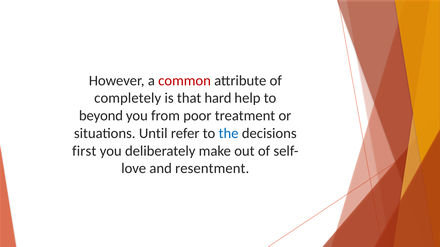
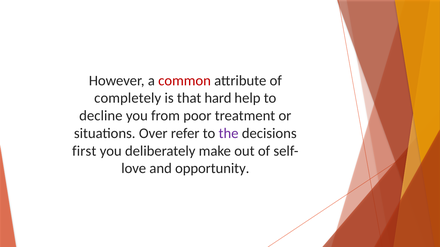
beyond: beyond -> decline
Until: Until -> Over
the colour: blue -> purple
resentment: resentment -> opportunity
